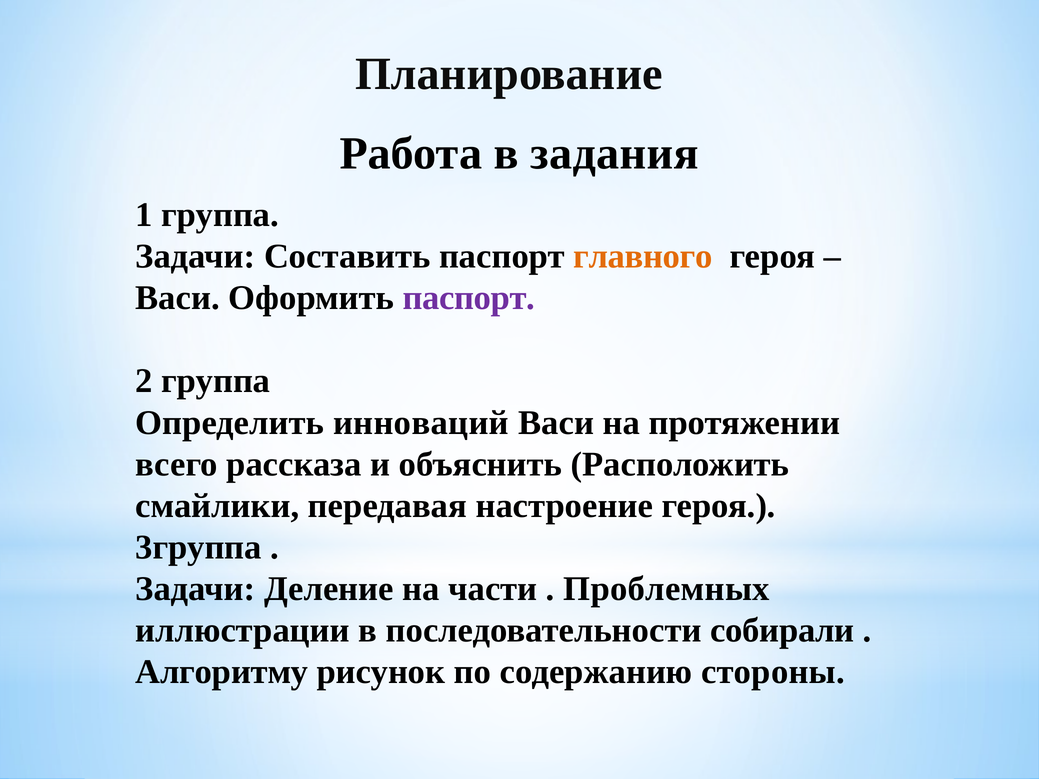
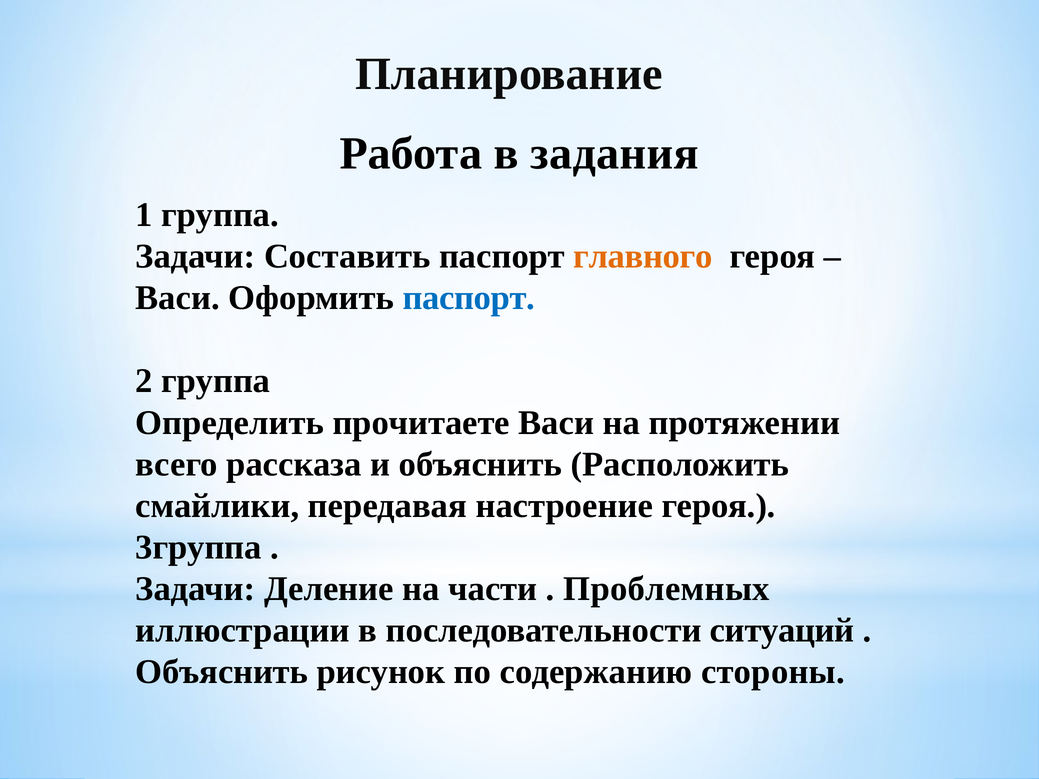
паспорт at (469, 298) colour: purple -> blue
инноваций: инноваций -> прочитаете
собирали: собирали -> ситуаций
Алгоритму at (222, 672): Алгоритму -> Объяснить
